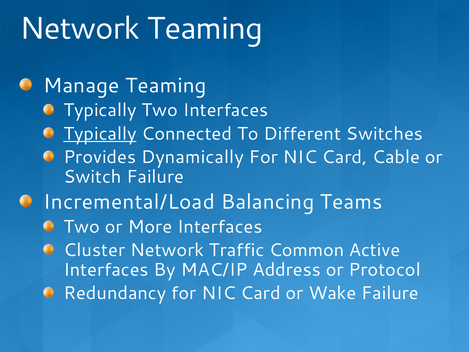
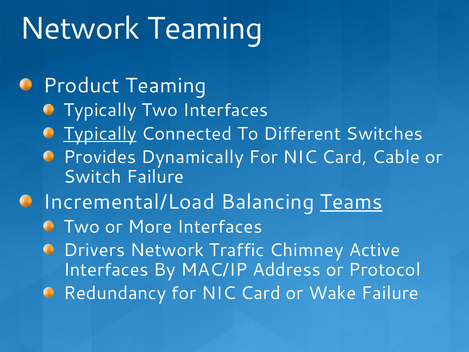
Manage: Manage -> Product
Teams underline: none -> present
Cluster: Cluster -> Drivers
Common: Common -> Chimney
